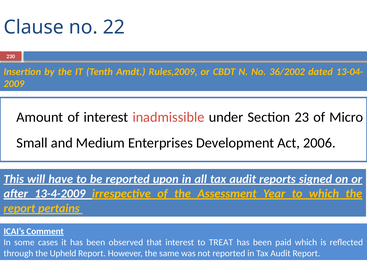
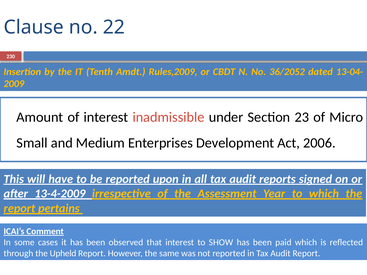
36/2002: 36/2002 -> 36/2052
TREAT: TREAT -> SHOW
